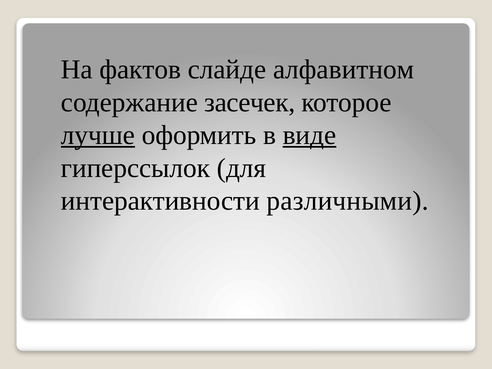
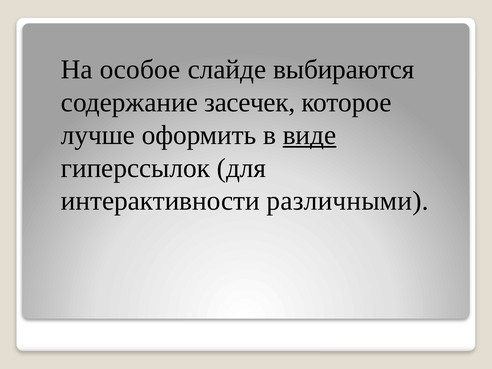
фактов: фактов -> особое
алфавитном: алфавитном -> выбираются
лучше underline: present -> none
